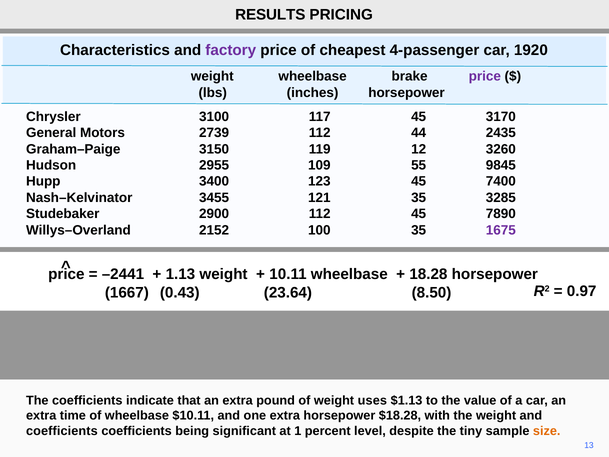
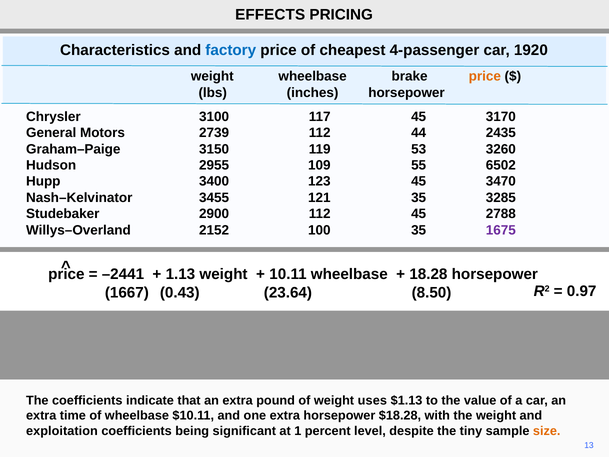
RESULTS: RESULTS -> EFFECTS
factory colour: purple -> blue
price at (485, 76) colour: purple -> orange
12: 12 -> 53
9845: 9845 -> 6502
7400: 7400 -> 3470
7890: 7890 -> 2788
coefficients at (62, 431): coefficients -> exploitation
